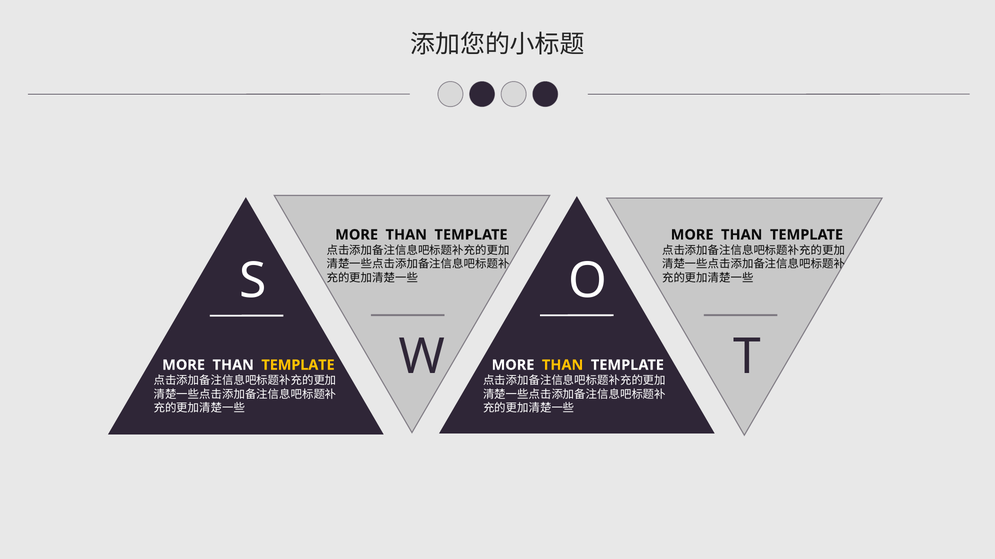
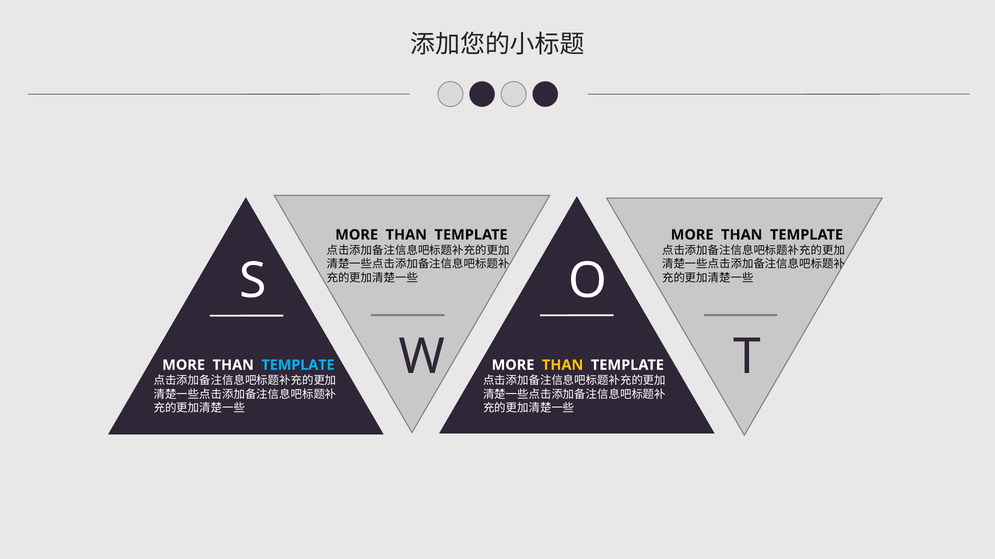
TEMPLATE at (298, 365) colour: yellow -> light blue
